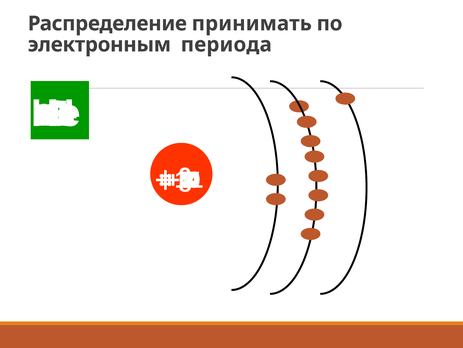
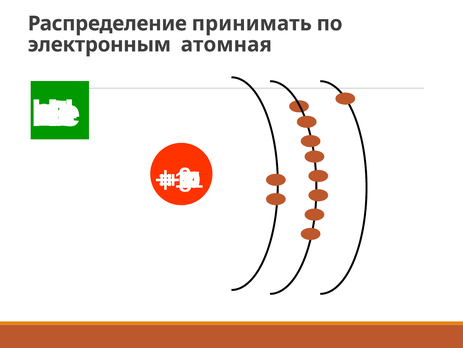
периода: периода -> атомная
